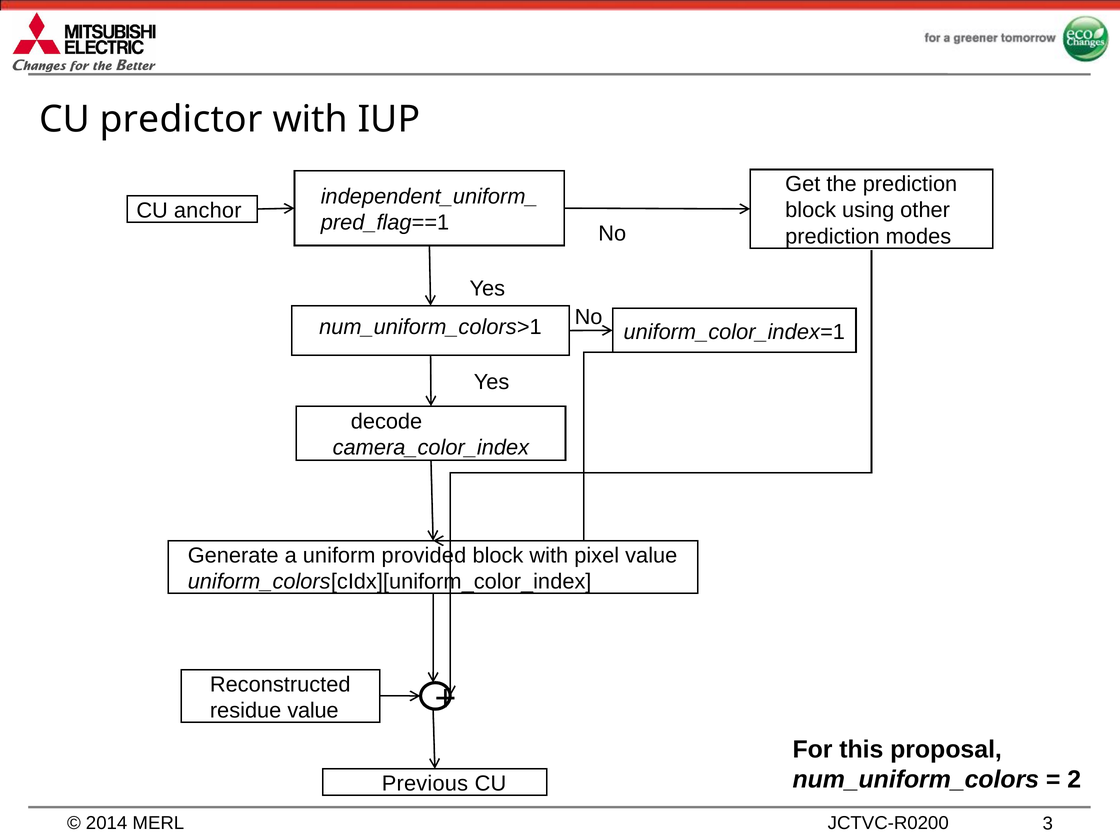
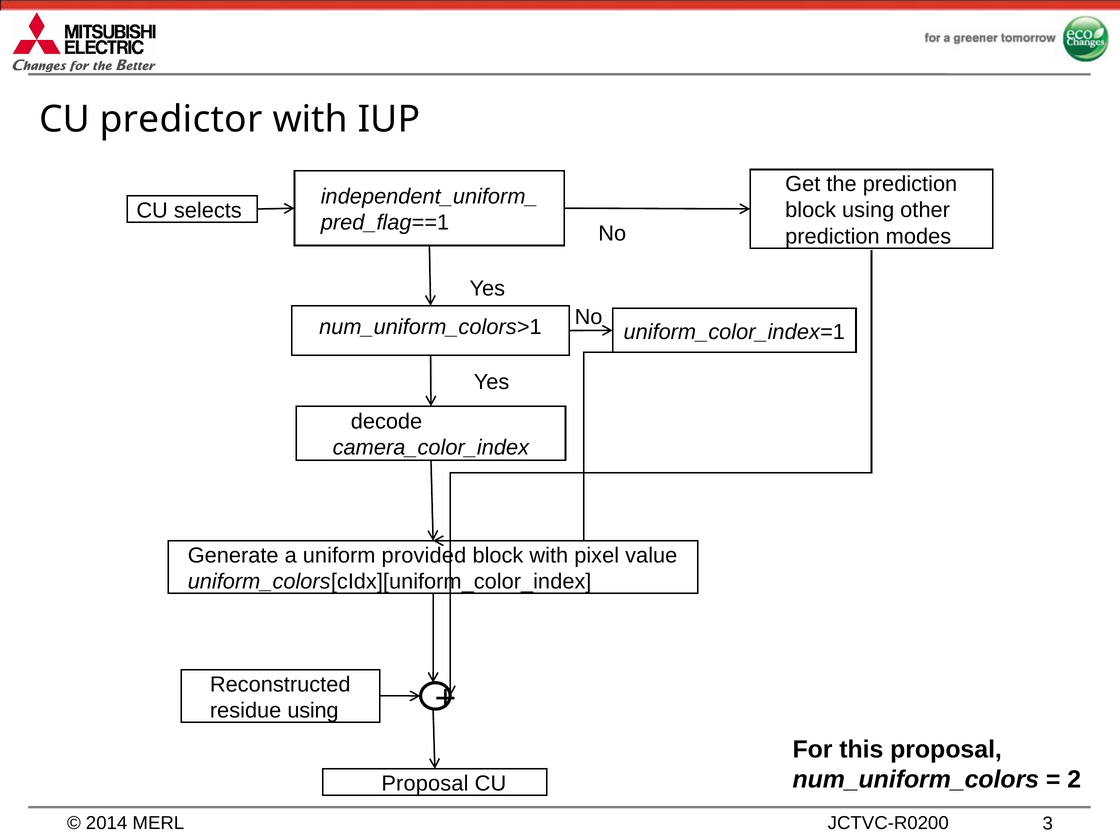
anchor: anchor -> selects
residue value: value -> using
Previous at (425, 784): Previous -> Proposal
